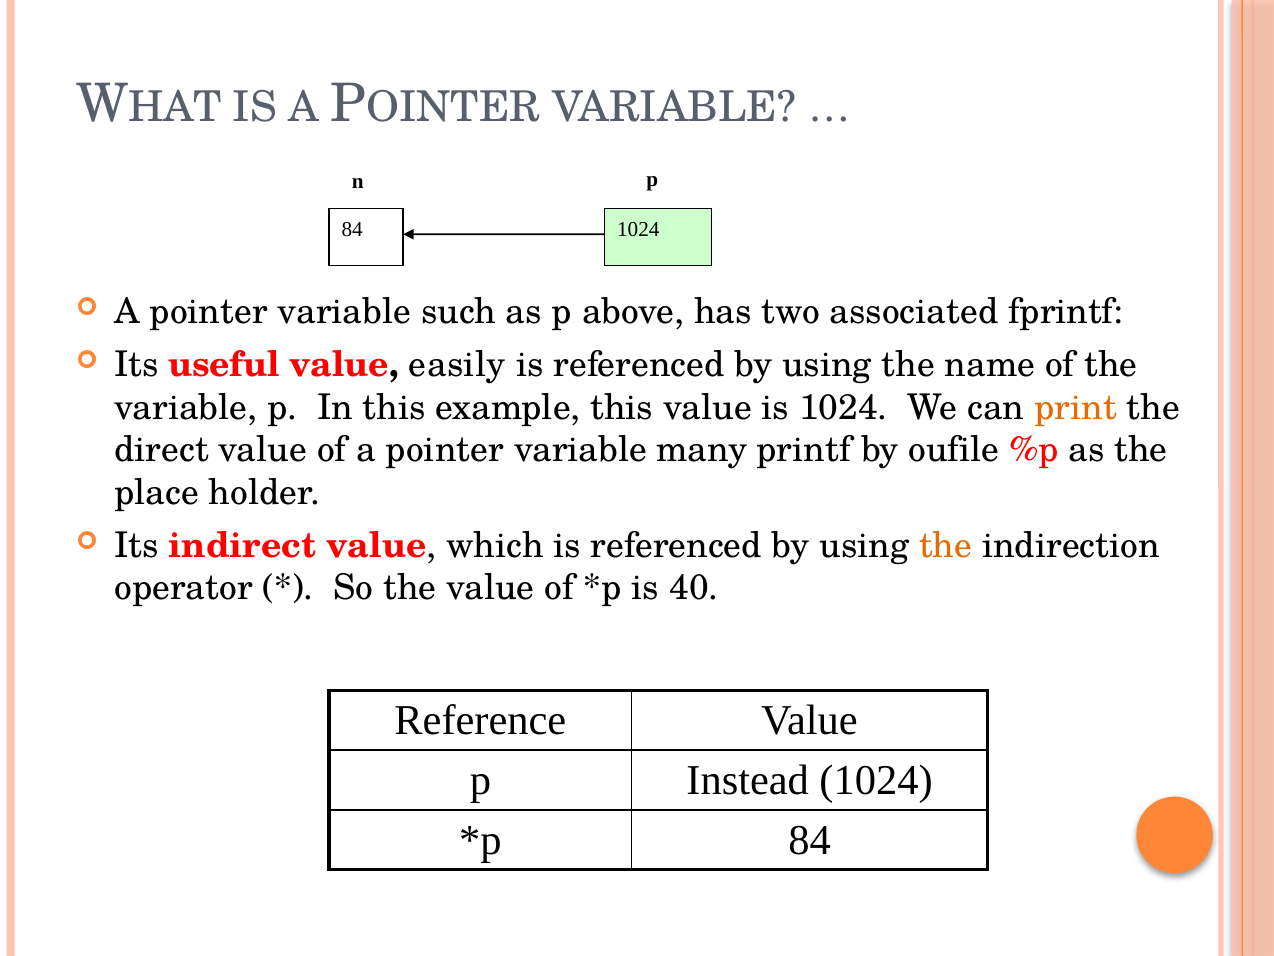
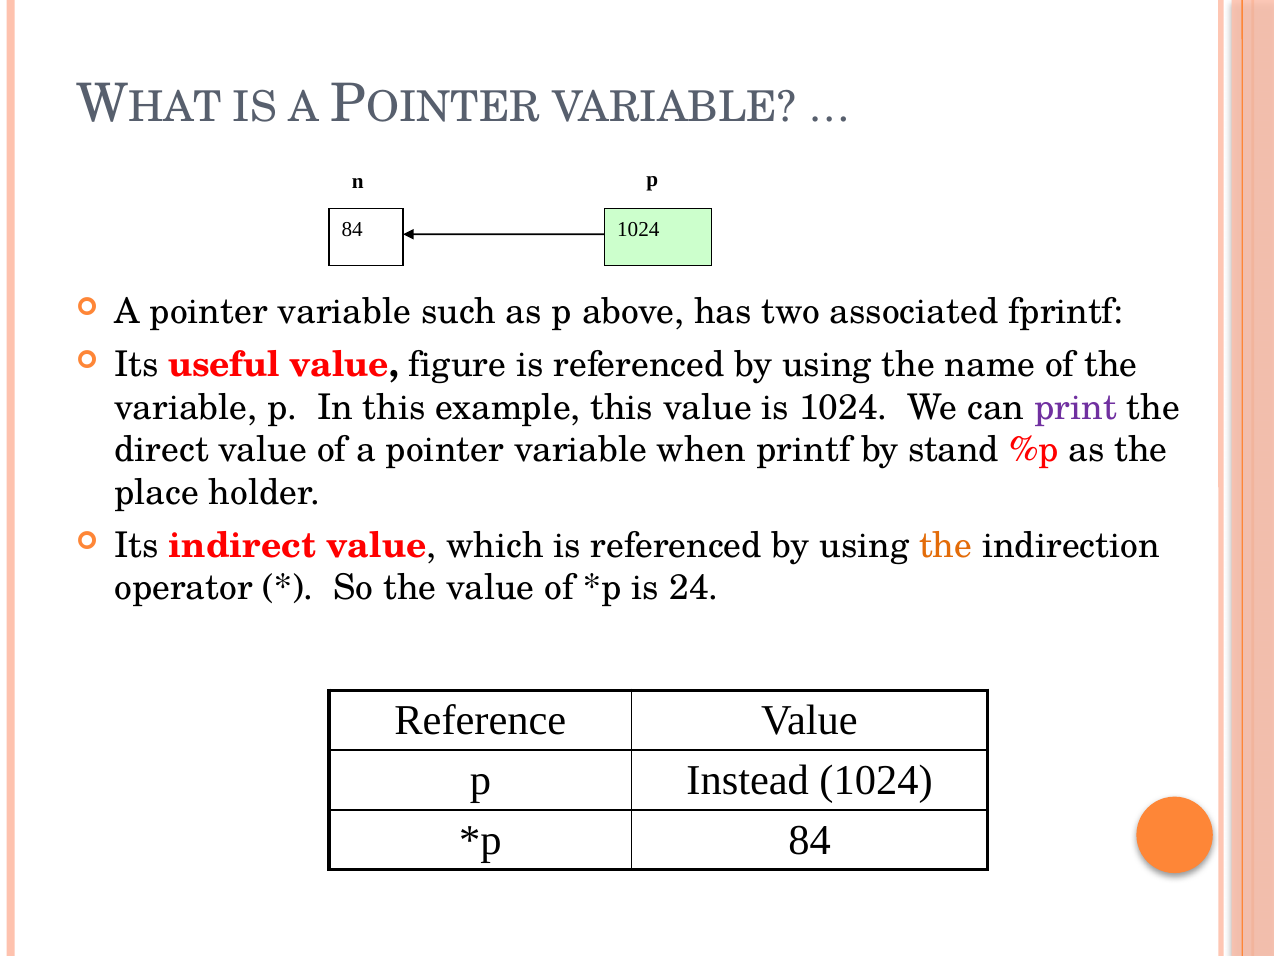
easily: easily -> figure
print colour: orange -> purple
many: many -> when
oufile: oufile -> stand
40: 40 -> 24
